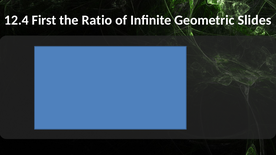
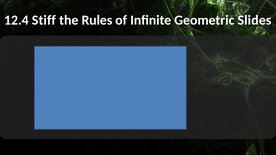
First: First -> Stiff
Ratio: Ratio -> Rules
